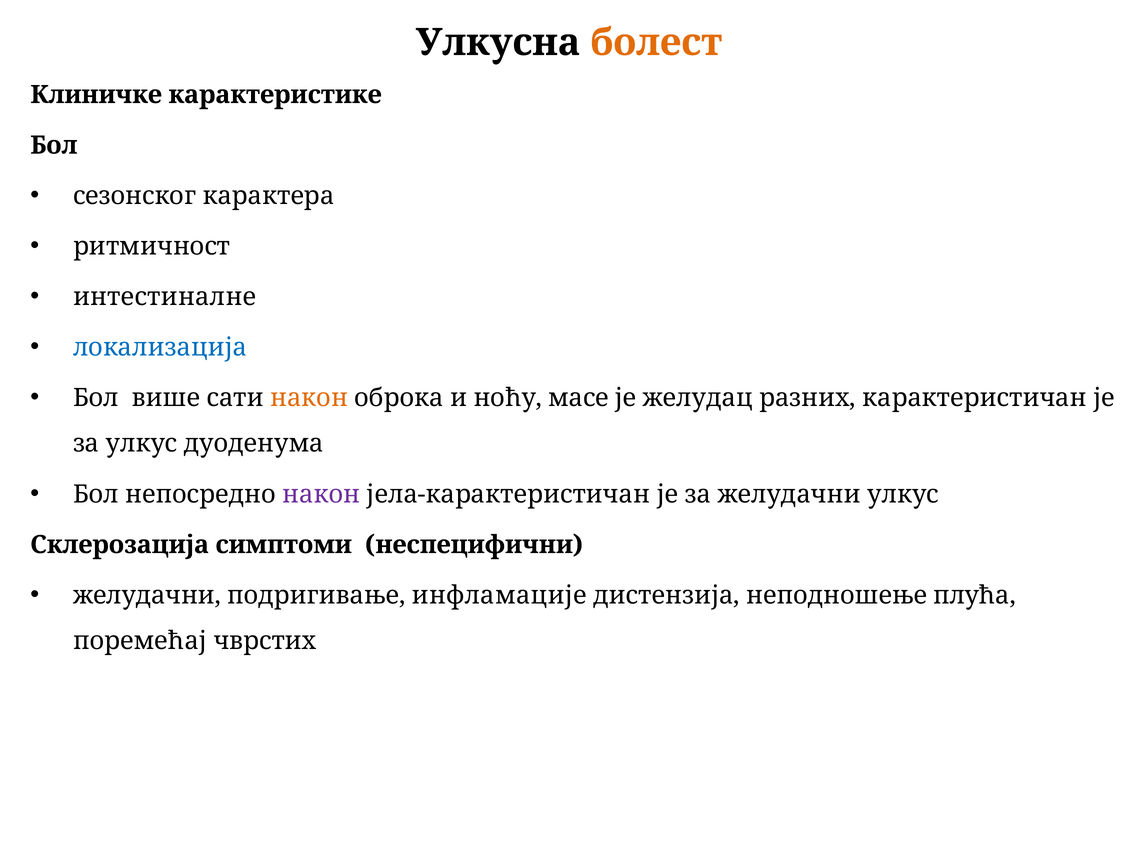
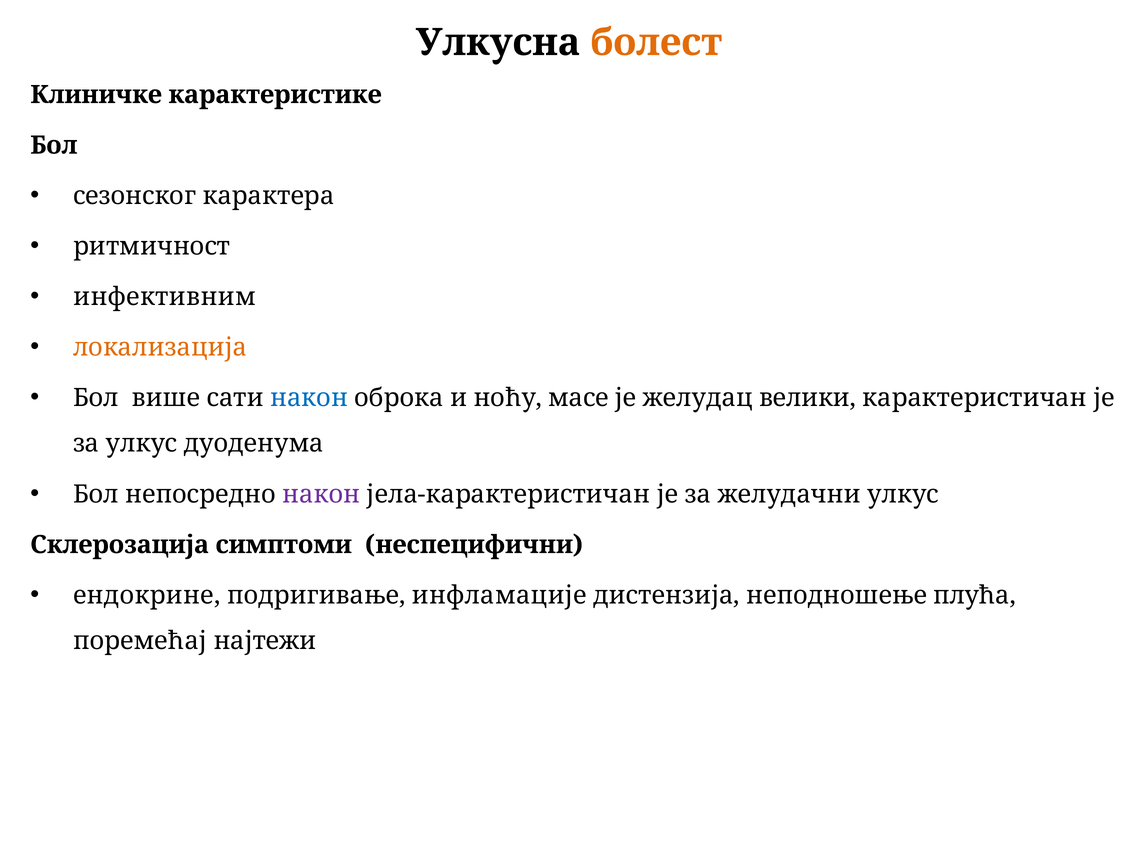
интестиналне: интестиналне -> инфективним
локализација colour: blue -> orange
након at (309, 398) colour: orange -> blue
разних: разних -> велики
желудачни at (147, 595): желудачни -> ендокрине
чврстих: чврстих -> најтежи
